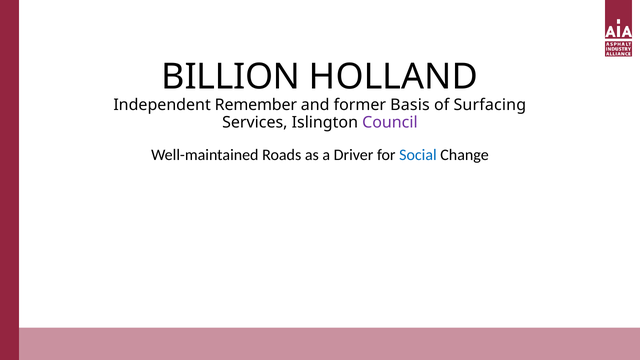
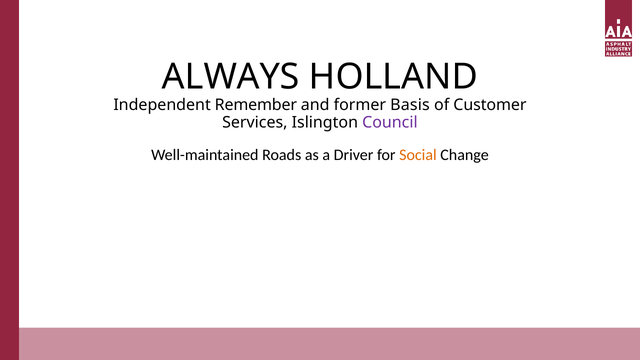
BILLION: BILLION -> ALWAYS
Surfacing: Surfacing -> Customer
Social colour: blue -> orange
